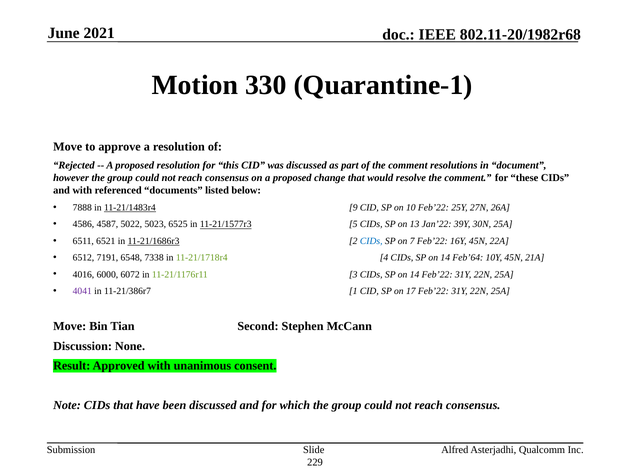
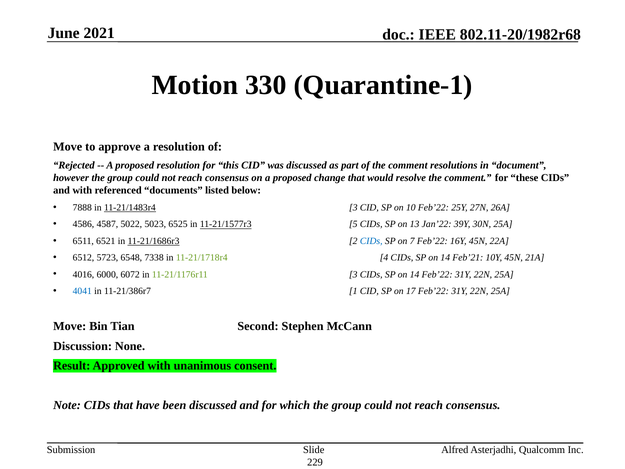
11-21/1483r4 9: 9 -> 3
7191: 7191 -> 5723
Feb’64: Feb’64 -> Feb’21
4041 colour: purple -> blue
